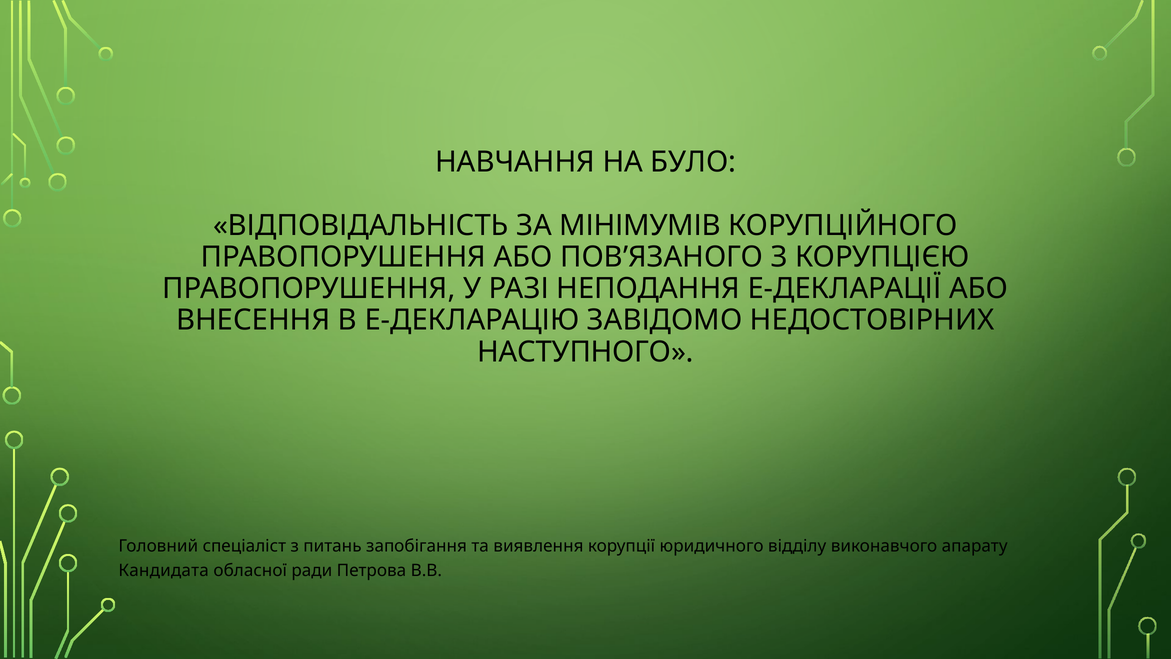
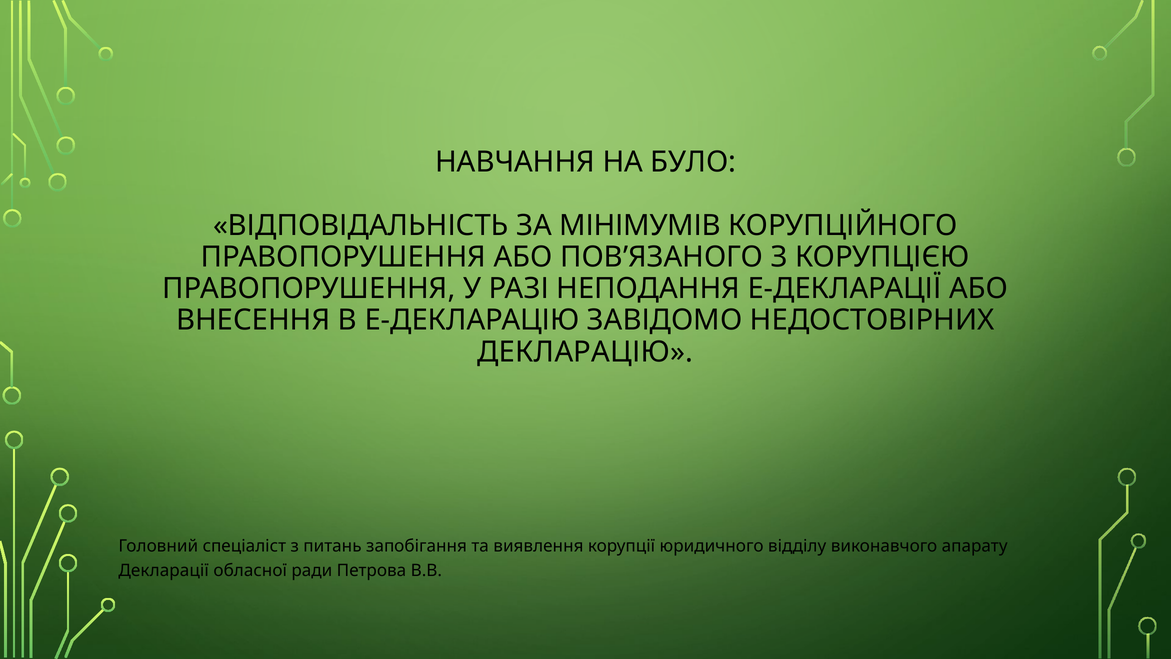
НАСТУПНОГО: НАСТУПНОГО -> ДЕКЛАРАЦІЮ
Кандидата: Кандидата -> Декларації
